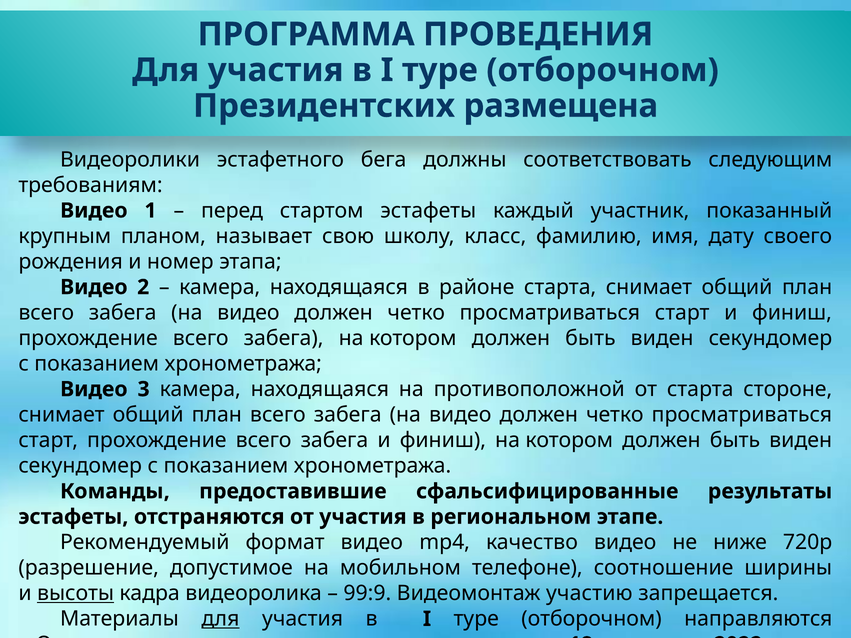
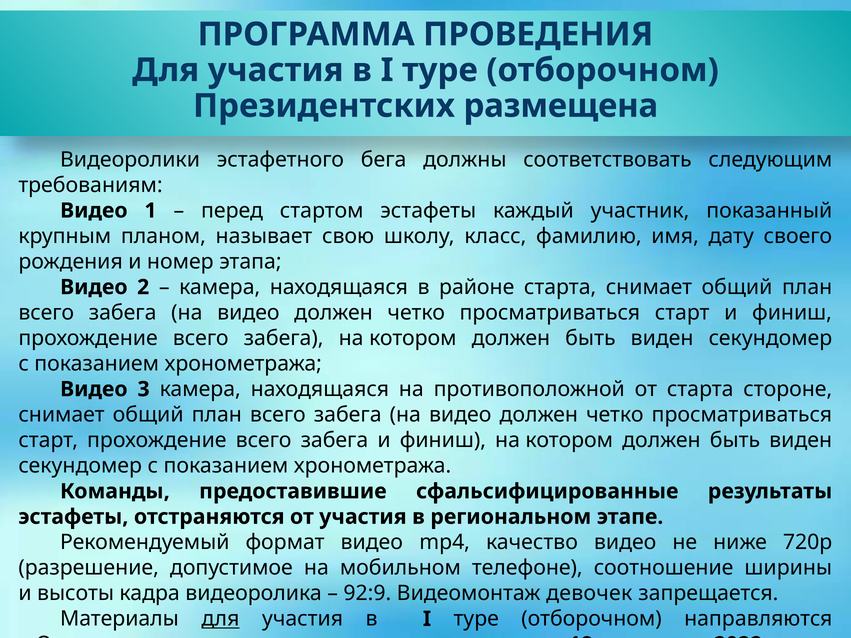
высоты underline: present -> none
99:9: 99:9 -> 92:9
участию: участию -> девочек
